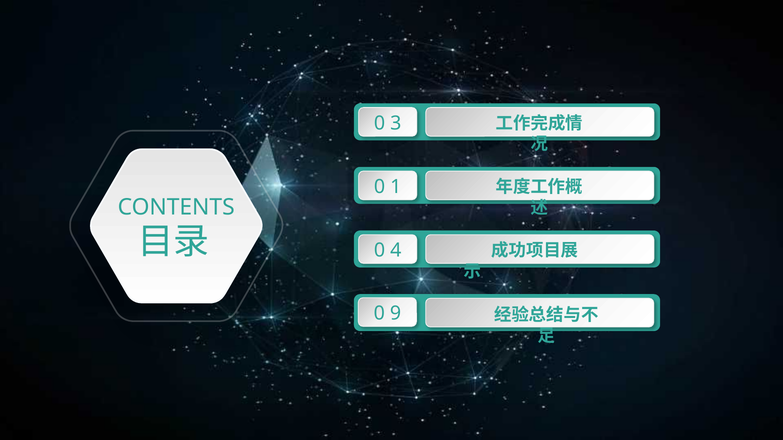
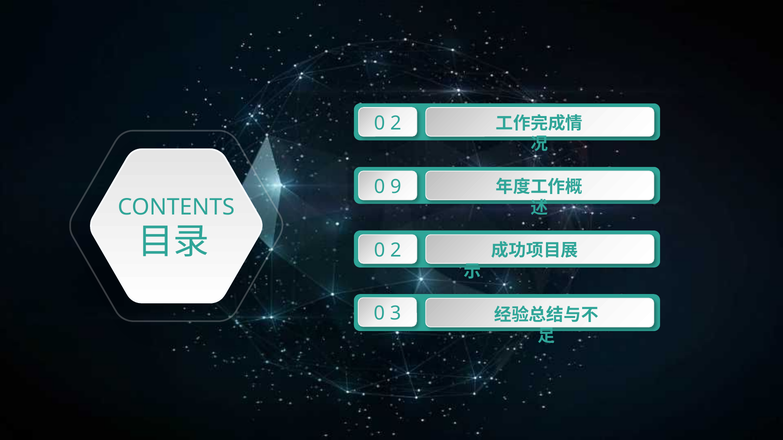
3 at (396, 123): 3 -> 2
1: 1 -> 9
4 at (396, 251): 4 -> 2
9: 9 -> 3
